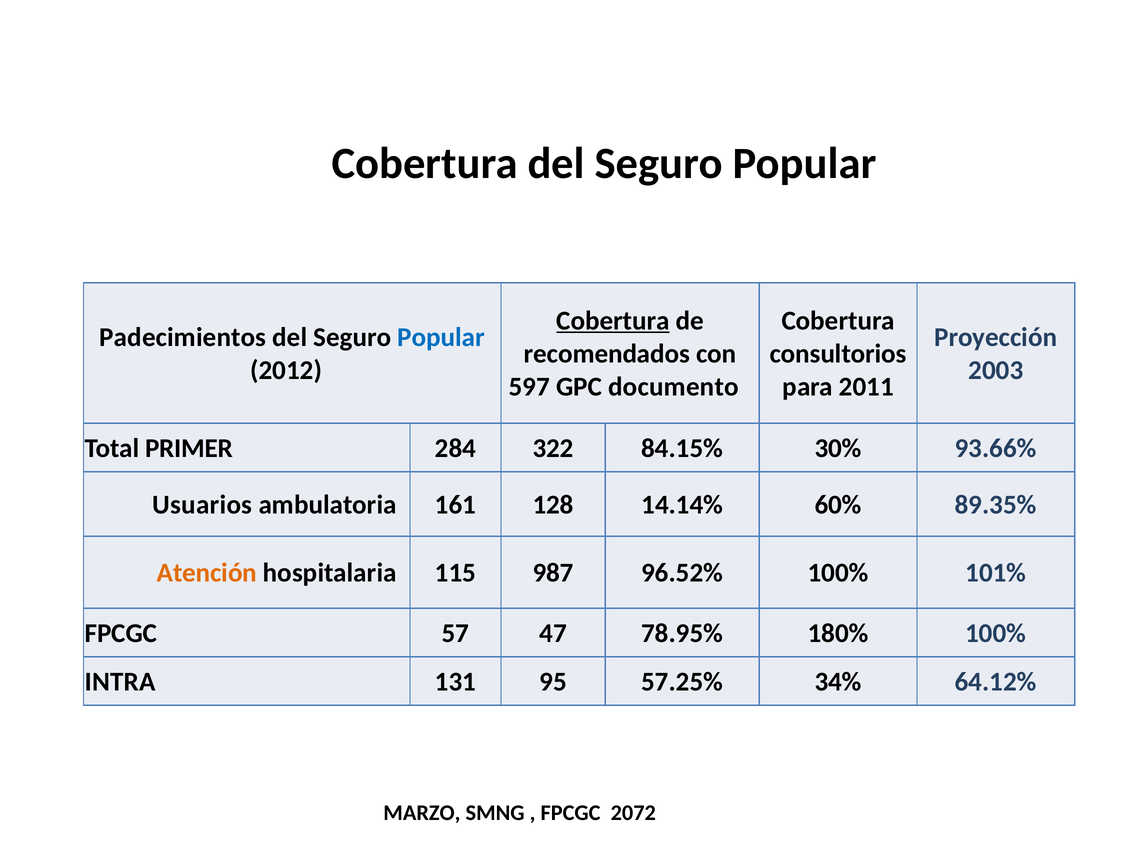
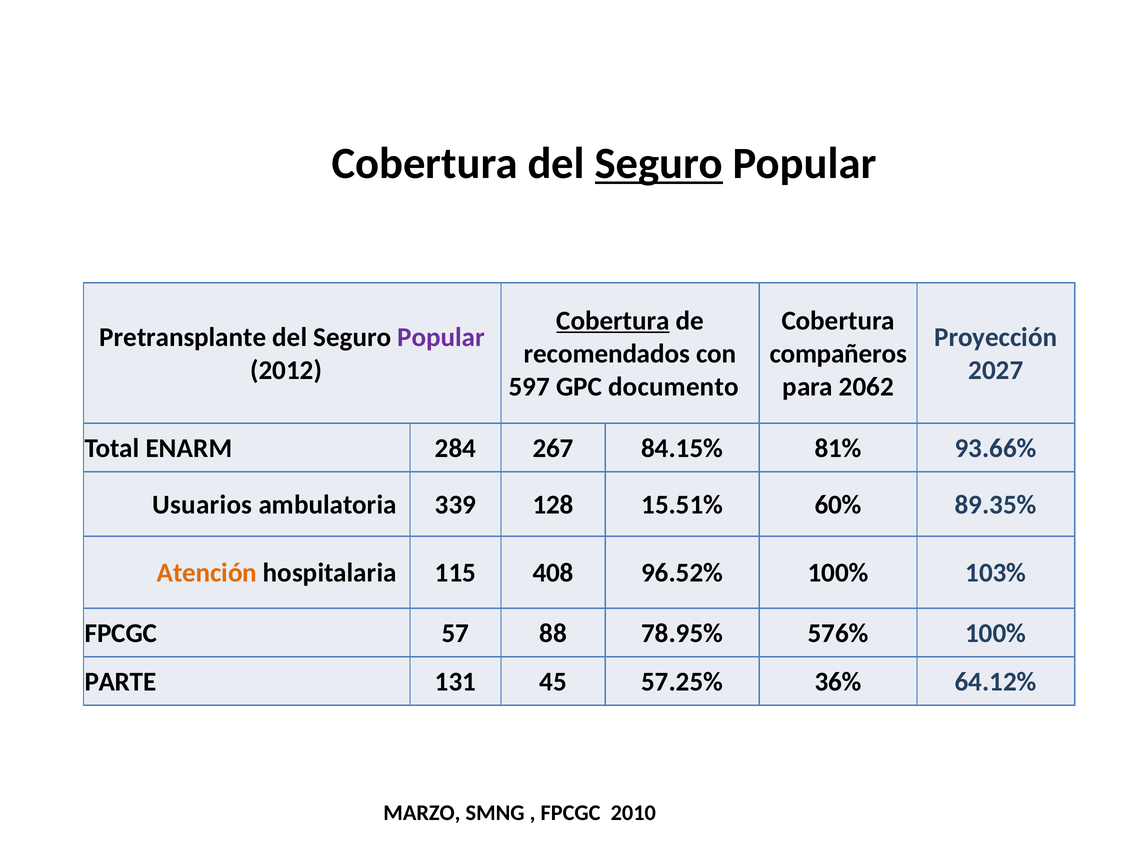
Seguro at (659, 164) underline: none -> present
Padecimientos: Padecimientos -> Pretransplante
Popular at (441, 337) colour: blue -> purple
consultorios: consultorios -> compañeros
2003: 2003 -> 2027
2011: 2011 -> 2062
PRIMER: PRIMER -> ENARM
322: 322 -> 267
30%: 30% -> 81%
161: 161 -> 339
14.14%: 14.14% -> 15.51%
987: 987 -> 408
101%: 101% -> 103%
47: 47 -> 88
180%: 180% -> 576%
INTRA: INTRA -> PARTE
95: 95 -> 45
34%: 34% -> 36%
2072: 2072 -> 2010
